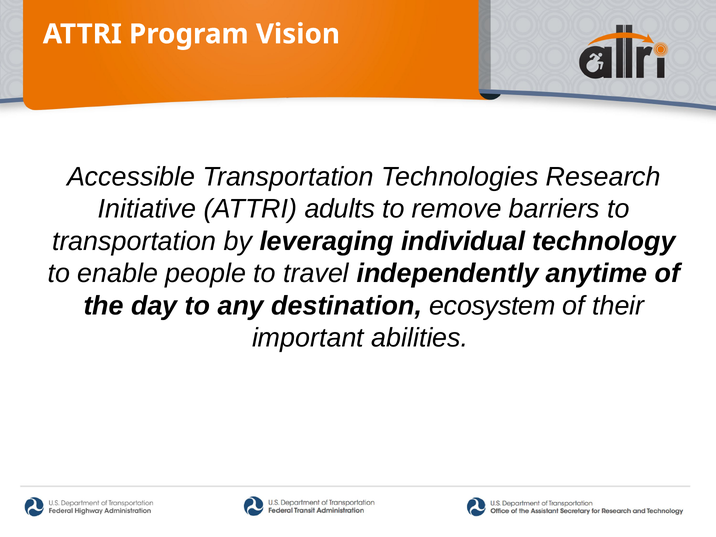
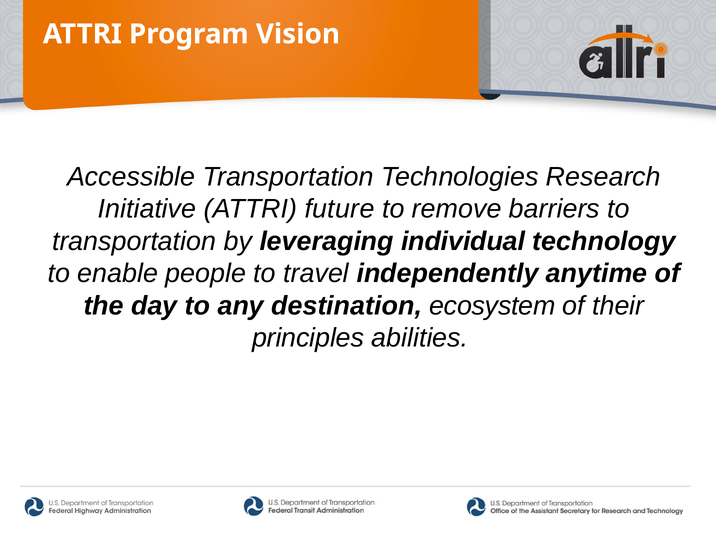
adults: adults -> future
important: important -> principles
